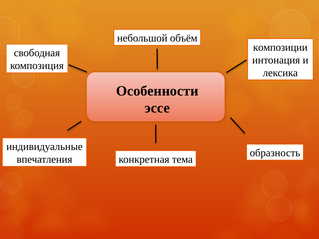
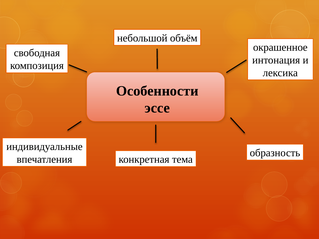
композиции: композиции -> окрашенное
